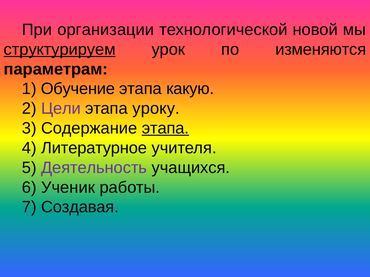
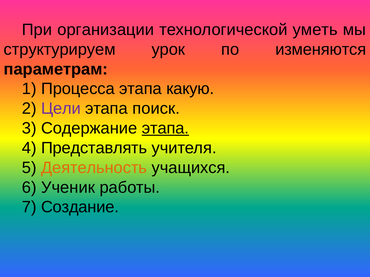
новой: новой -> уметь
структурируем underline: present -> none
Обучение: Обучение -> Процесса
уроку: уроку -> поиск
Литературное: Литературное -> Представлять
Деятельность colour: purple -> orange
Создавая: Создавая -> Создание
